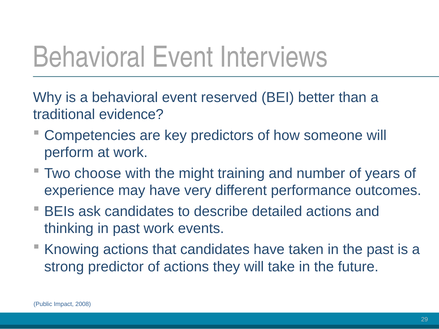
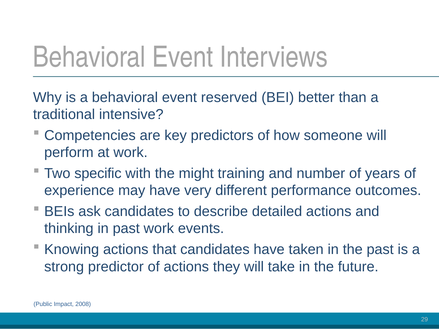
evidence: evidence -> intensive
choose: choose -> specific
